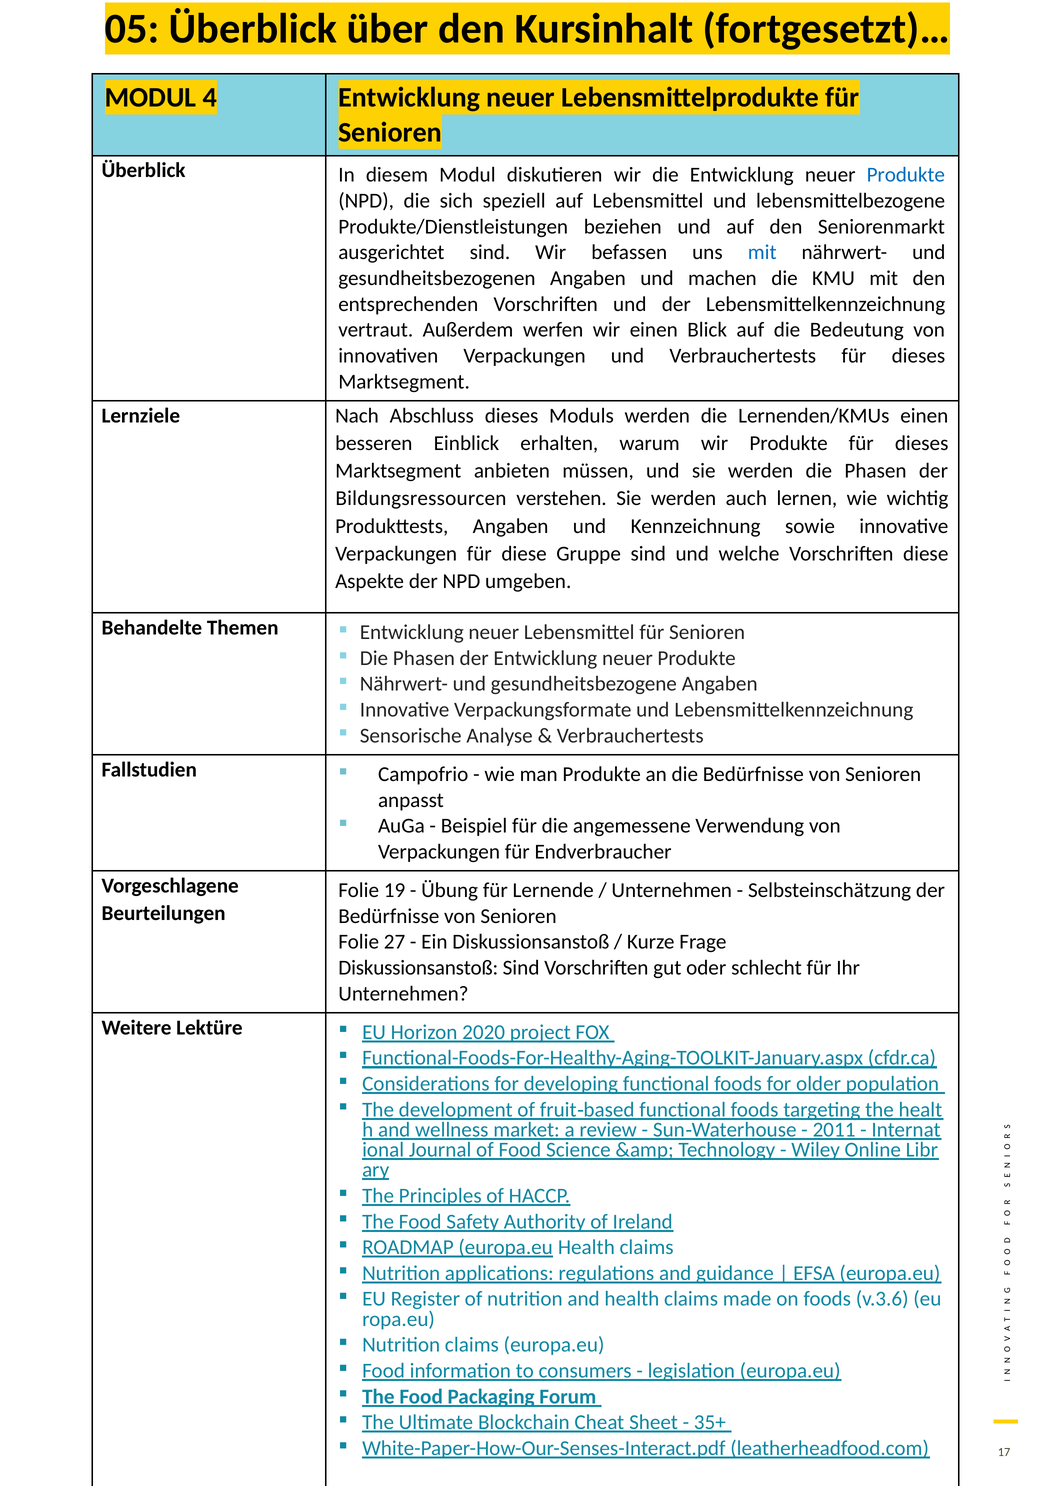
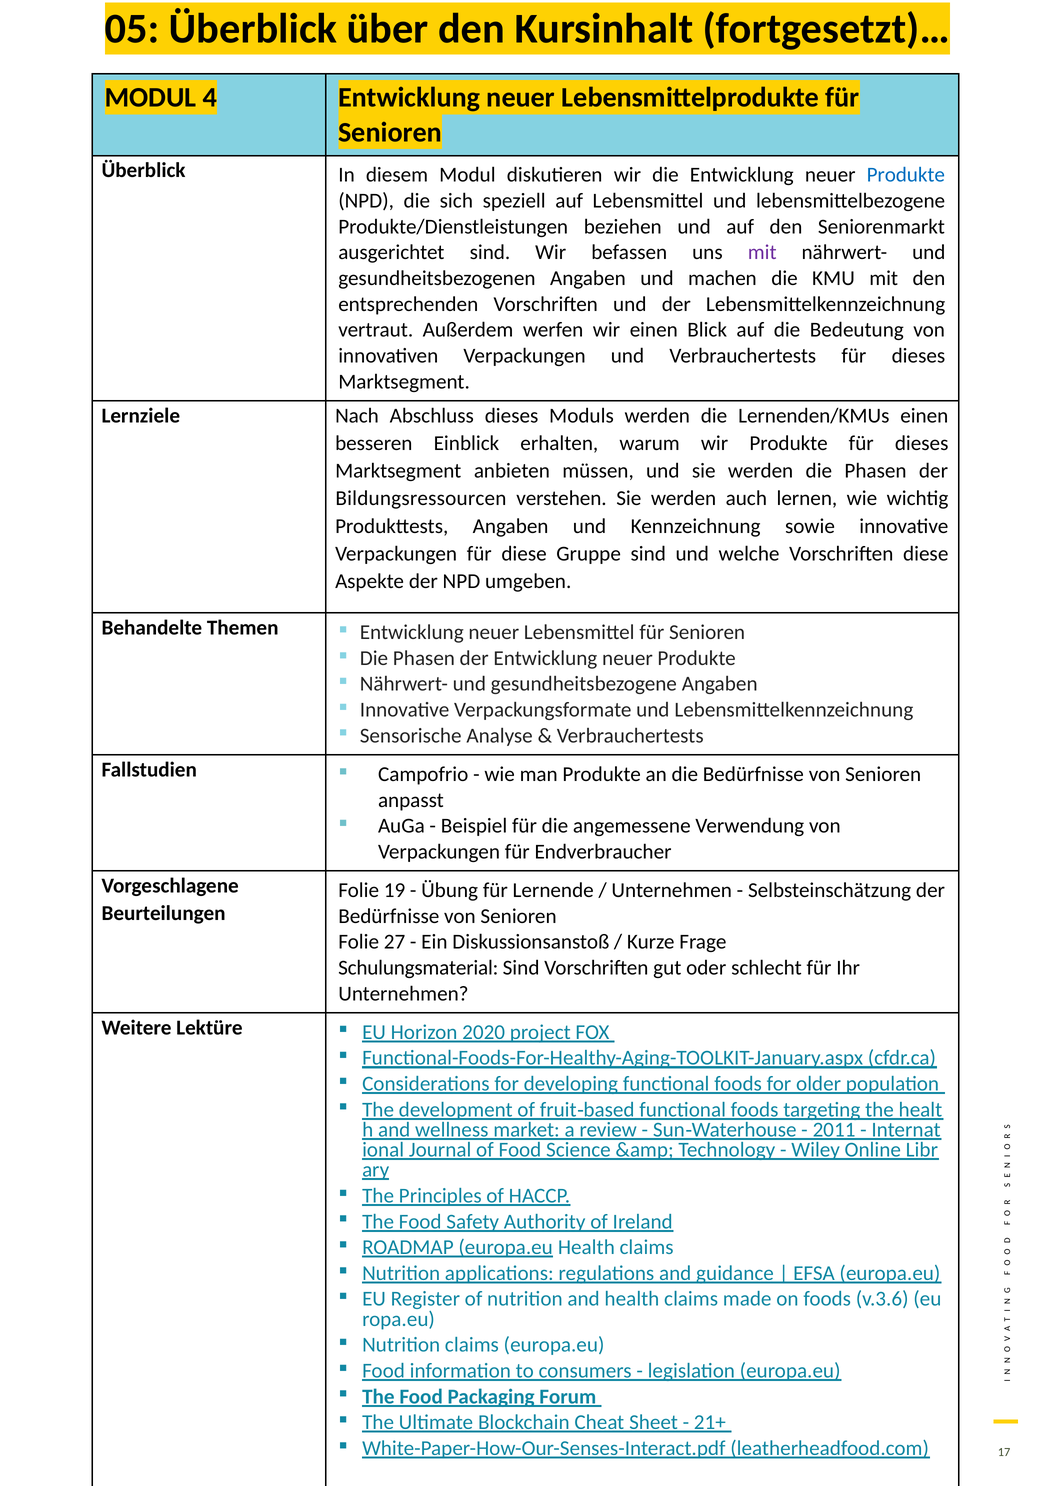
mit at (762, 253) colour: blue -> purple
Diskussionsanstoß at (418, 968): Diskussionsanstoß -> Schulungsmaterial
35+: 35+ -> 21+
